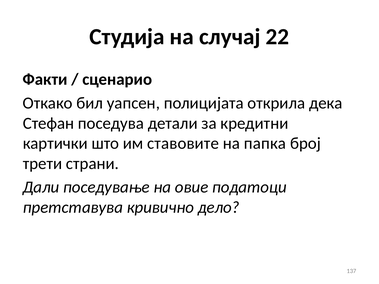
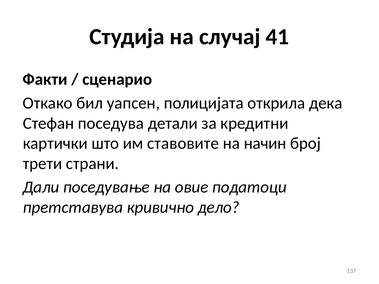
22: 22 -> 41
папка: папка -> начин
